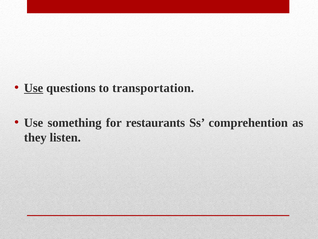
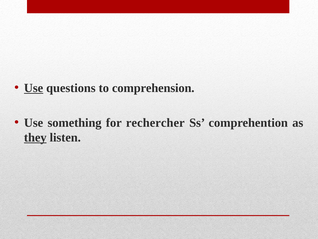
transportation: transportation -> comprehension
restaurants: restaurants -> rechercher
they underline: none -> present
